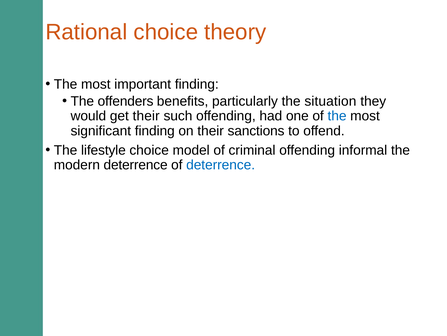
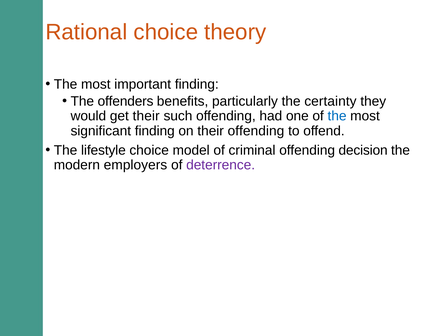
situation: situation -> certainty
their sanctions: sanctions -> offending
informal: informal -> decision
modern deterrence: deterrence -> employers
deterrence at (221, 165) colour: blue -> purple
